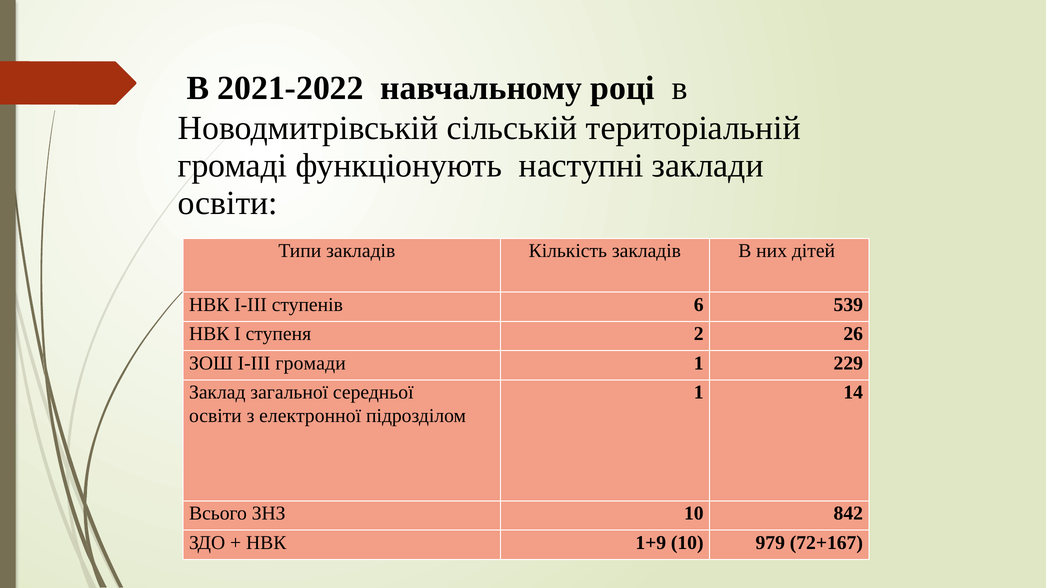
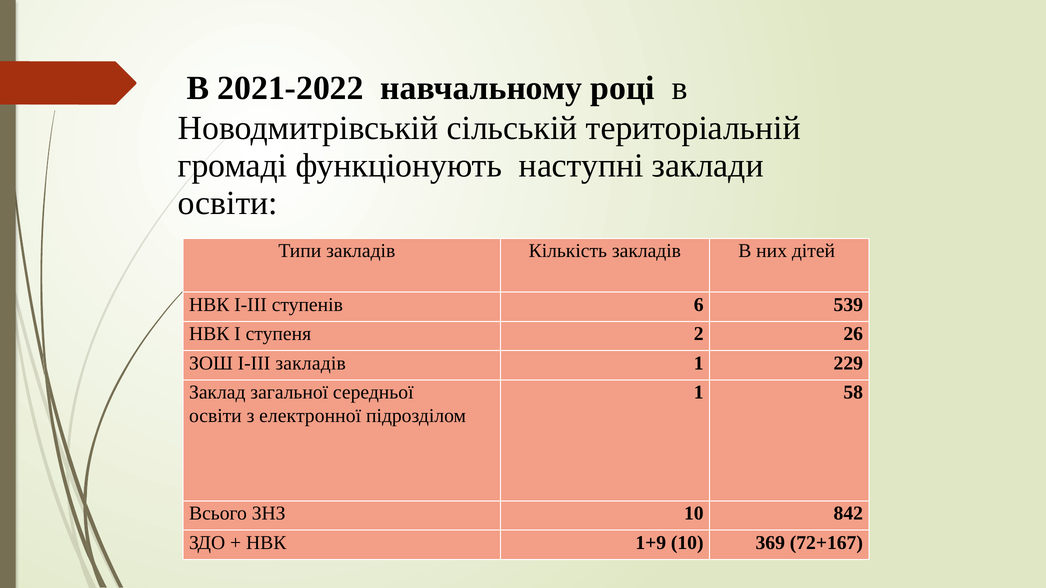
І-ІІІ громади: громади -> закладів
14: 14 -> 58
979: 979 -> 369
